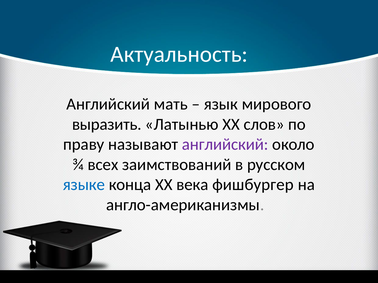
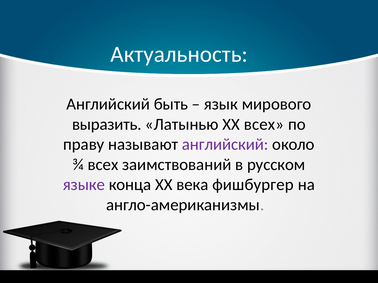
мать: мать -> быть
XX слов: слов -> всех
языке colour: blue -> purple
